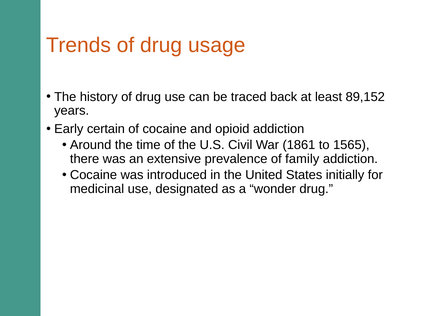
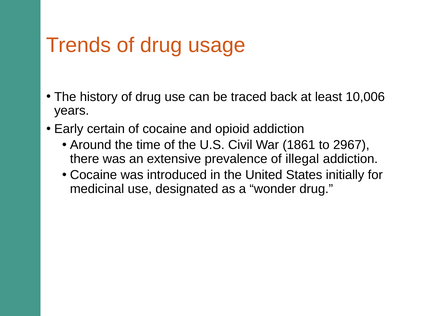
89,152: 89,152 -> 10,006
1565: 1565 -> 2967
family: family -> illegal
